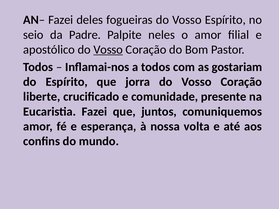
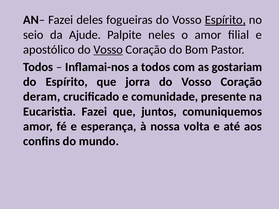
Espírito at (225, 20) underline: none -> present
Padre: Padre -> Ajude
liberte: liberte -> deram
